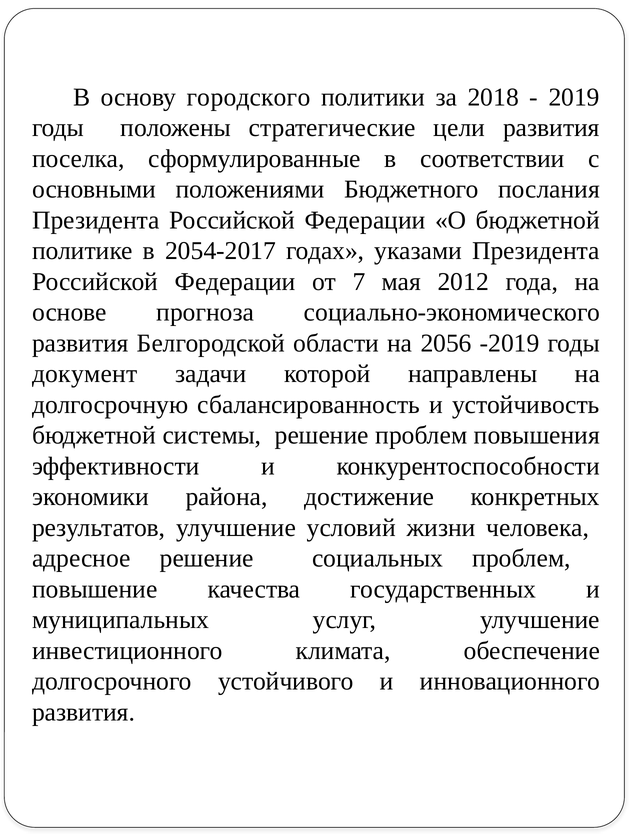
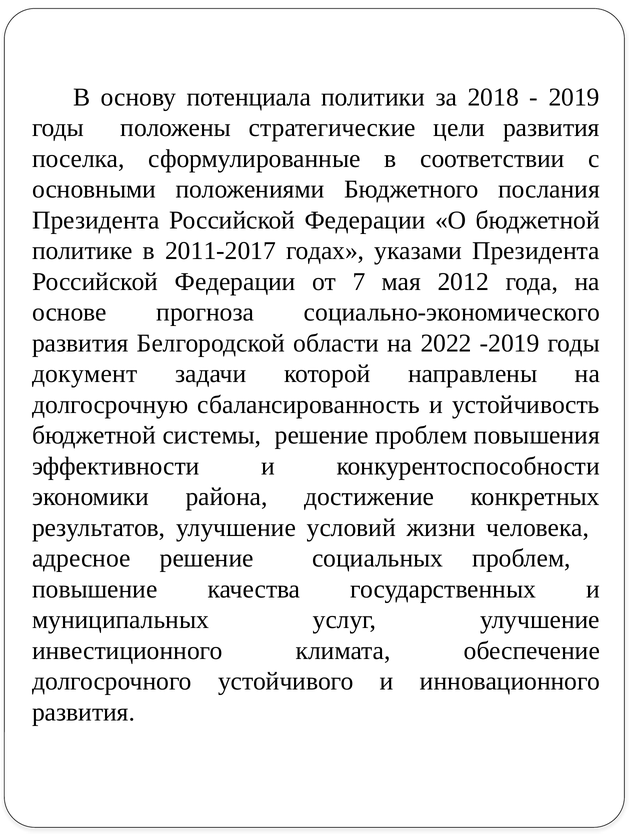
городского: городского -> потенциала
2054-2017: 2054-2017 -> 2011-2017
2056: 2056 -> 2022
